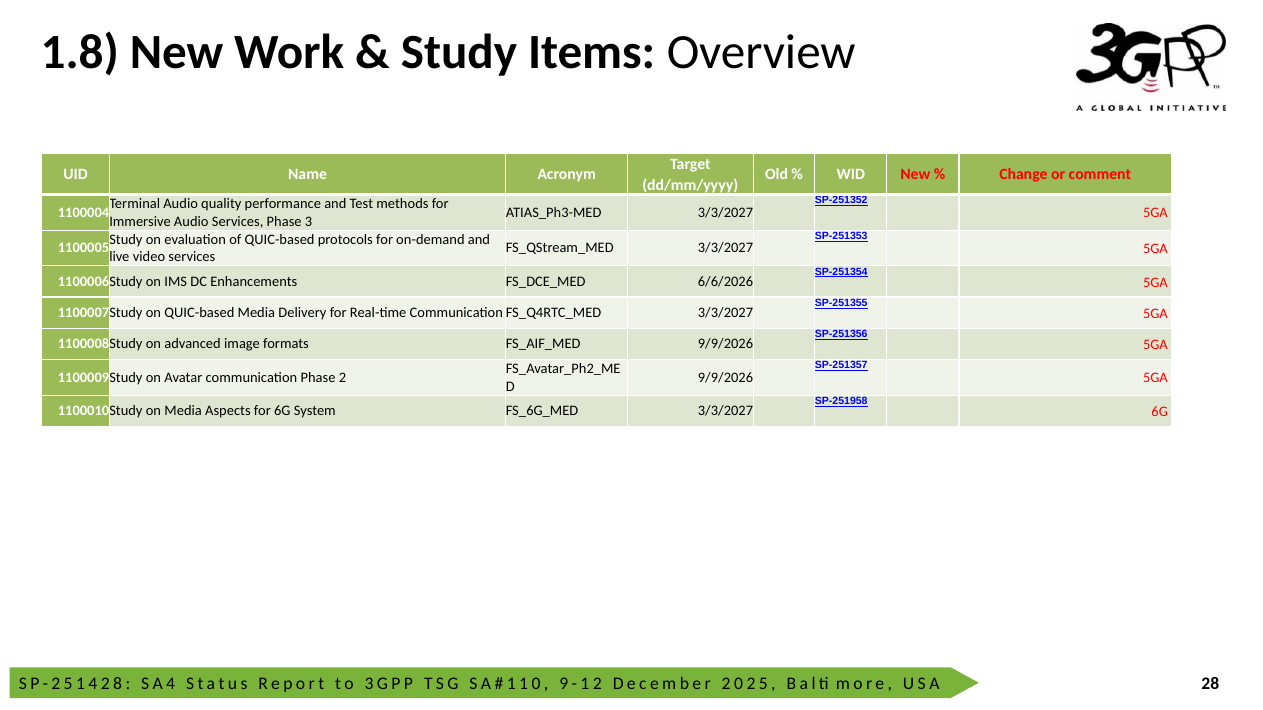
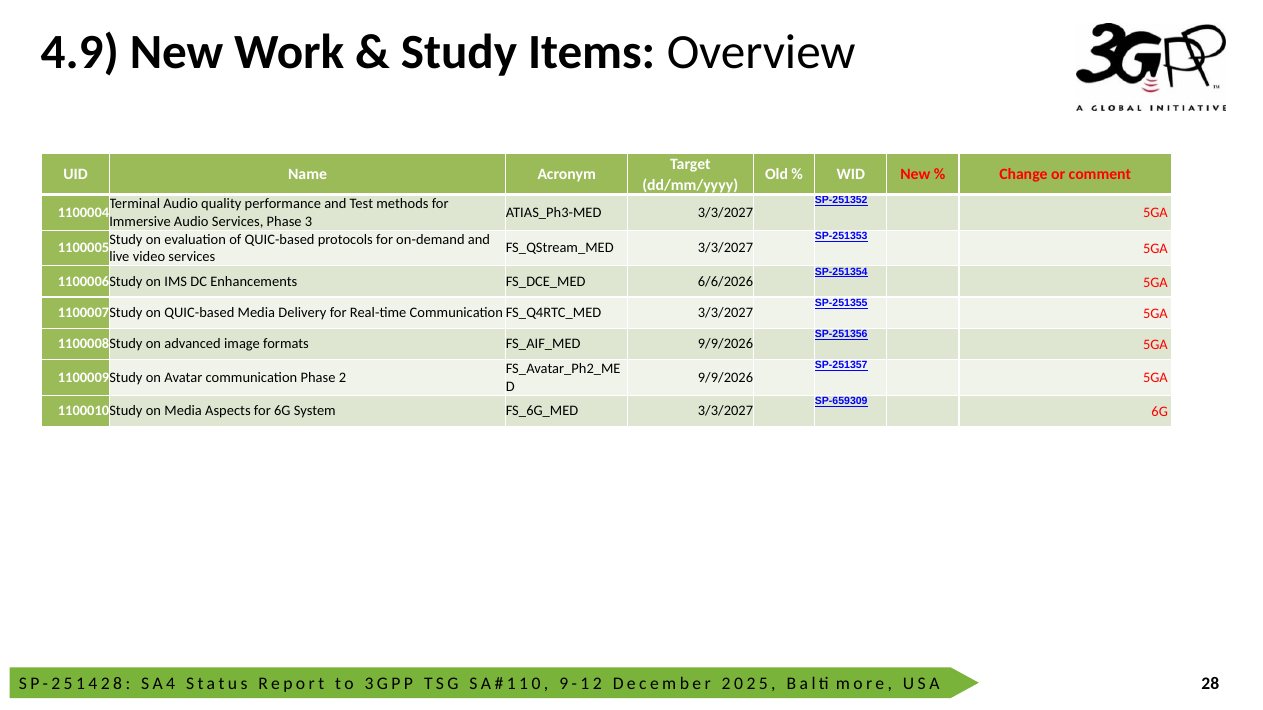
1.8: 1.8 -> 4.9
SP-251958: SP-251958 -> SP-659309
